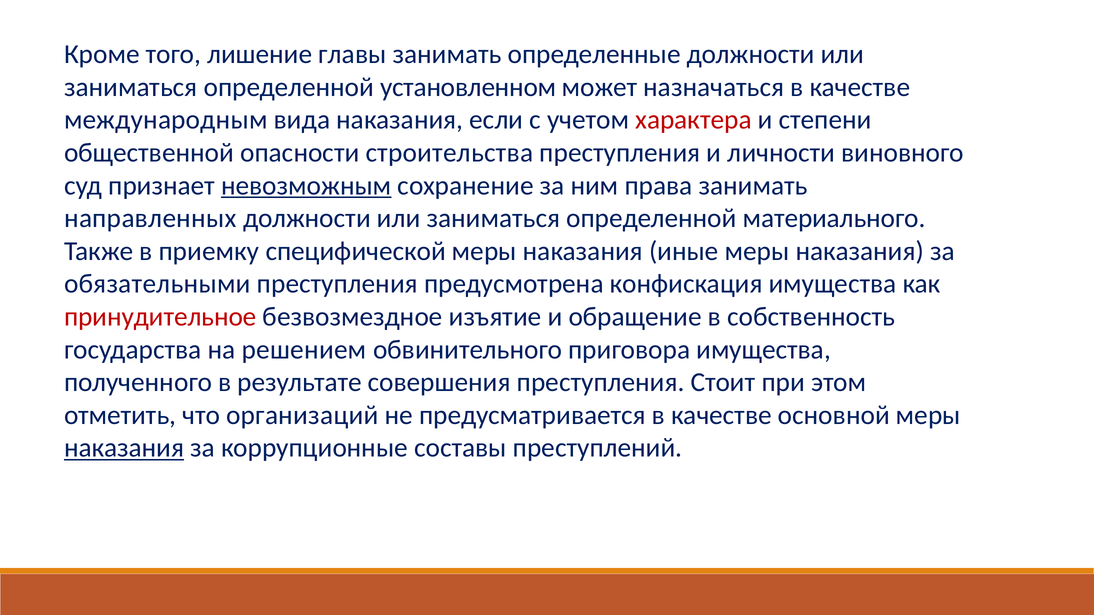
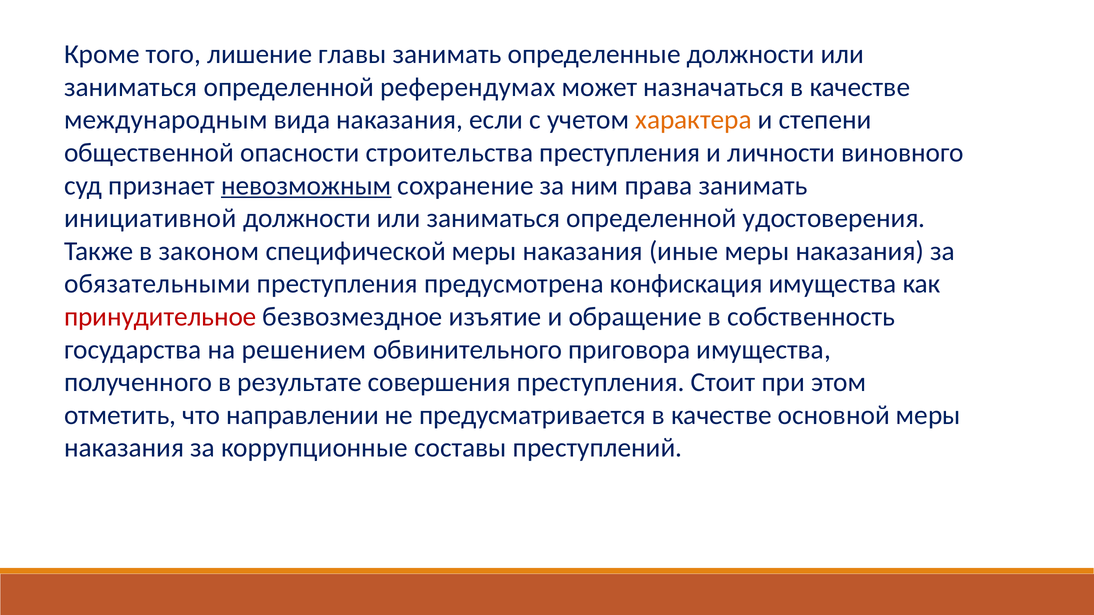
установленном: установленном -> референдумах
характера colour: red -> orange
направленных: направленных -> инициативной
материального: материального -> удостоверения
приемку: приемку -> законом
организаций: организаций -> направлении
наказания at (124, 448) underline: present -> none
